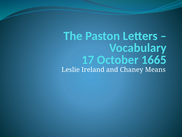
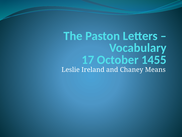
1665: 1665 -> 1455
